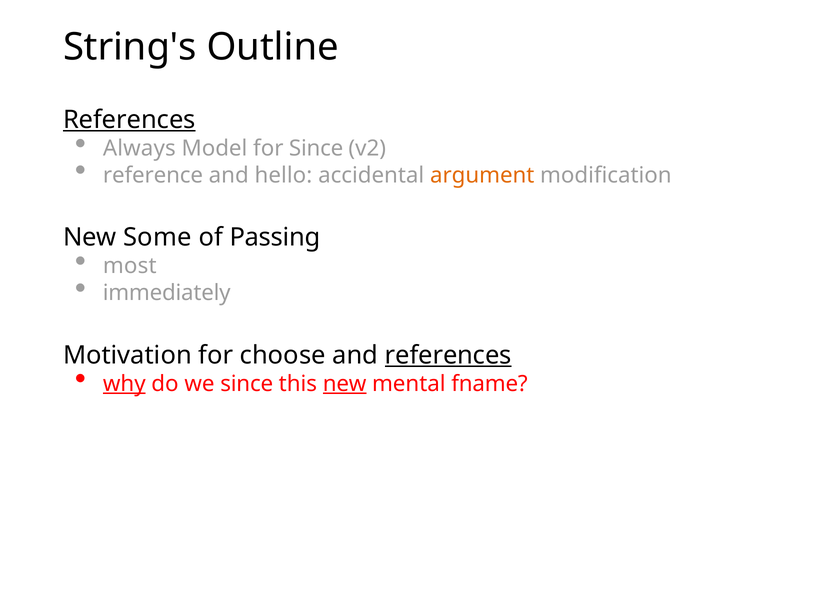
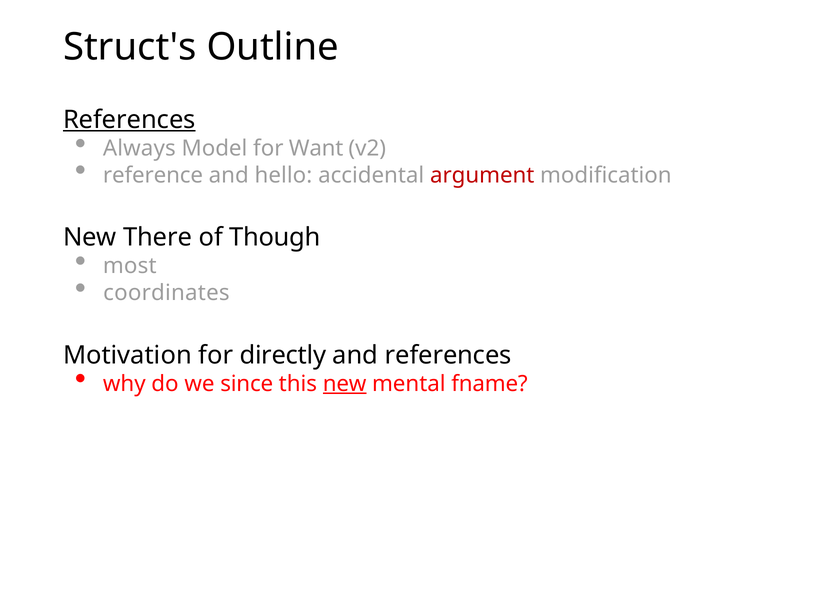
String's: String's -> Struct's
for Since: Since -> Want
argument colour: orange -> red
Some: Some -> There
Passing: Passing -> Though
immediately: immediately -> coordinates
choose: choose -> directly
references at (448, 356) underline: present -> none
why underline: present -> none
